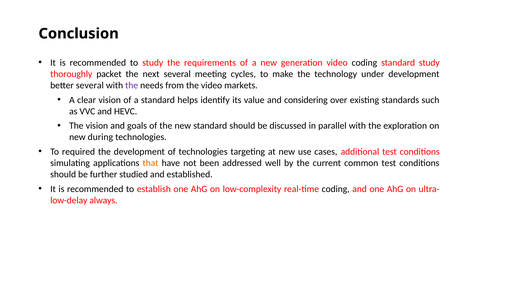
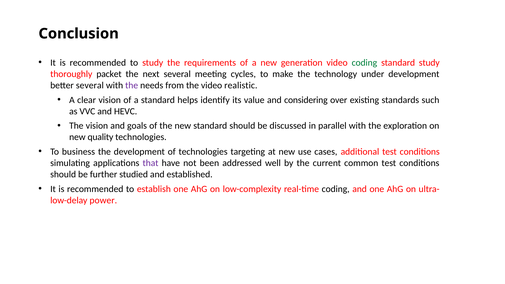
coding at (364, 63) colour: black -> green
markets: markets -> realistic
during: during -> quality
required: required -> business
that colour: orange -> purple
always: always -> power
